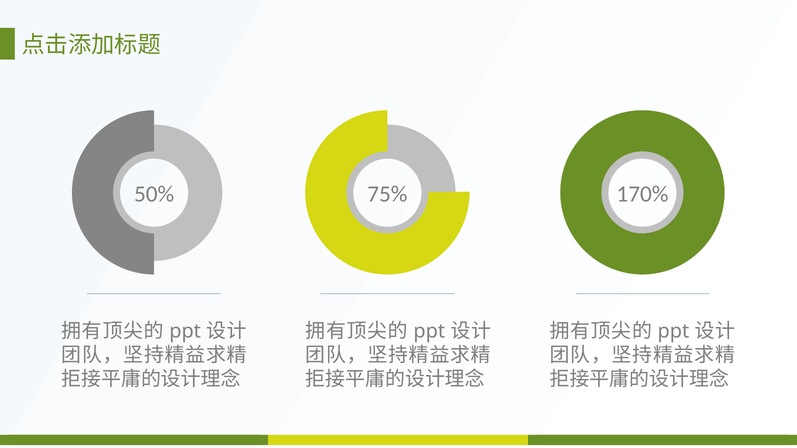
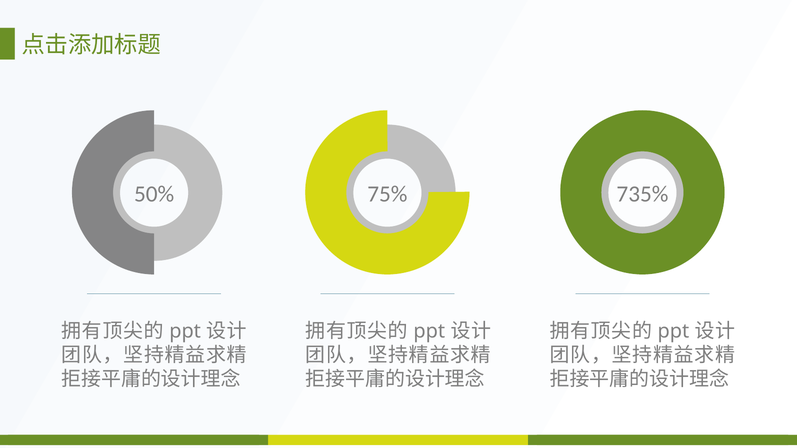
170%: 170% -> 735%
